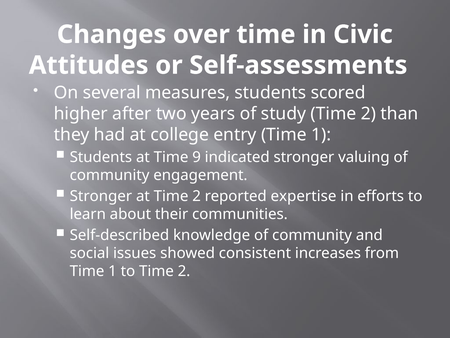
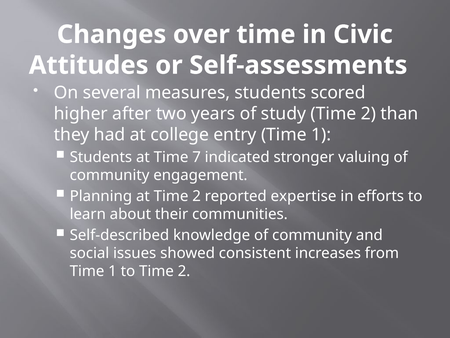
9: 9 -> 7
Stronger at (101, 196): Stronger -> Planning
